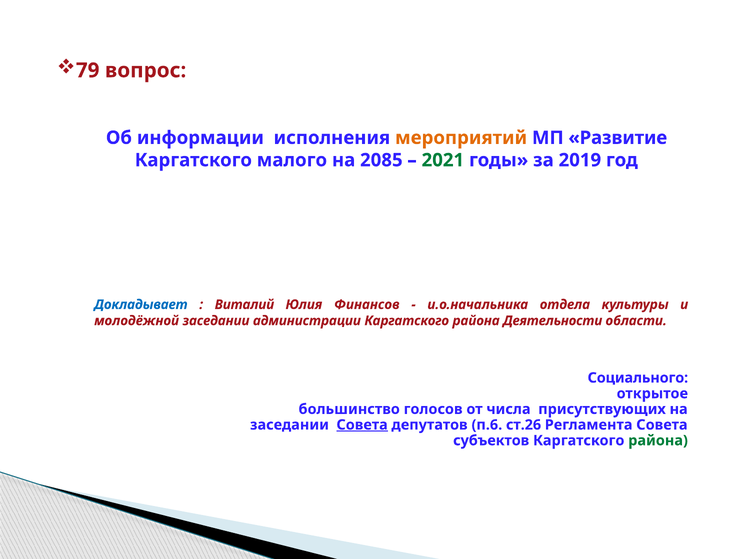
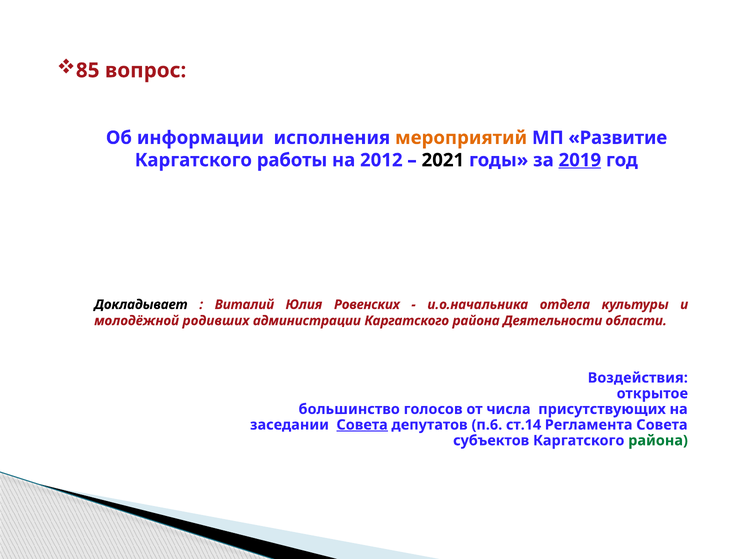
79: 79 -> 85
малого: малого -> работы
2085: 2085 -> 2012
2021 colour: green -> black
2019 underline: none -> present
Докладывает colour: blue -> black
Финансов: Финансов -> Ровенских
молодёжной заседании: заседании -> родивших
Социального: Социального -> Воздействия
ст.26: ст.26 -> ст.14
